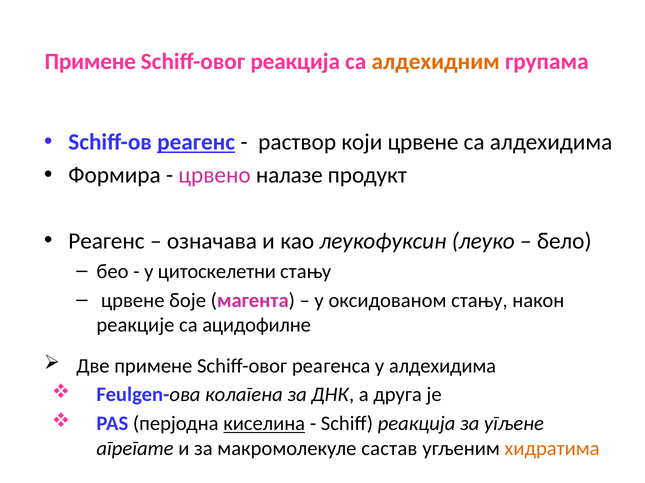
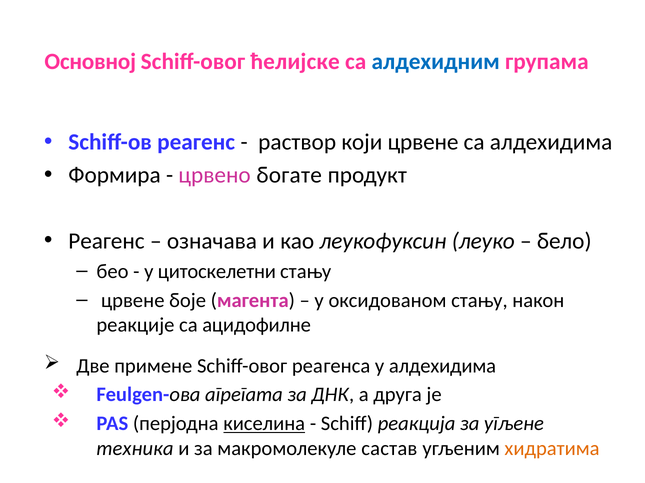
Примене at (90, 62): Примене -> Основној
Schiff-овог реакција: реакција -> ћелијске
алдехидним colour: orange -> blue
реагенс at (196, 142) underline: present -> none
налазе: налазе -> богате
колагена: колагена -> агрегата
агрегате: агрегате -> техника
